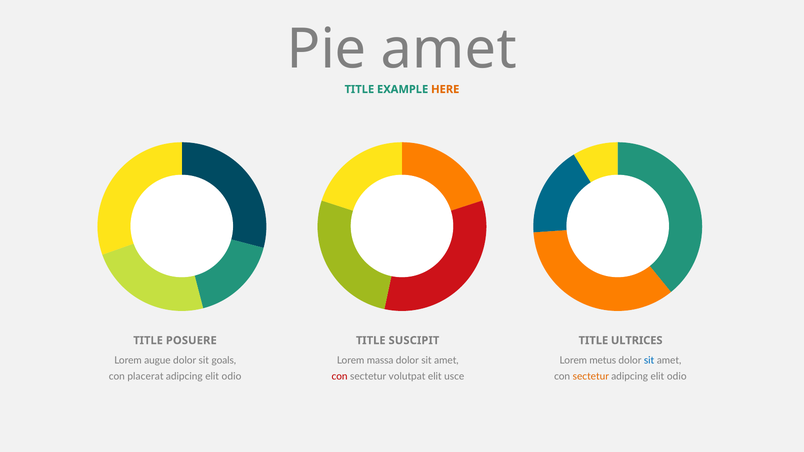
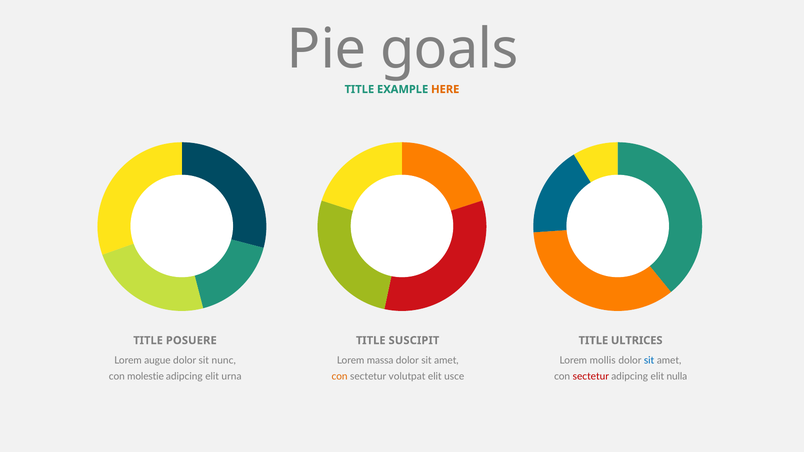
Pie amet: amet -> goals
goals: goals -> nunc
metus: metus -> mollis
placerat: placerat -> molestie
odio at (231, 376): odio -> urna
con at (340, 376) colour: red -> orange
sectetur at (591, 376) colour: orange -> red
odio at (677, 376): odio -> nulla
